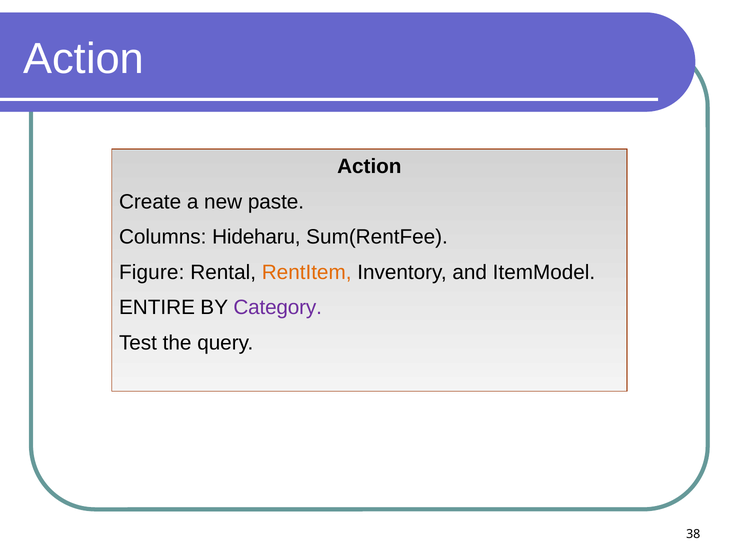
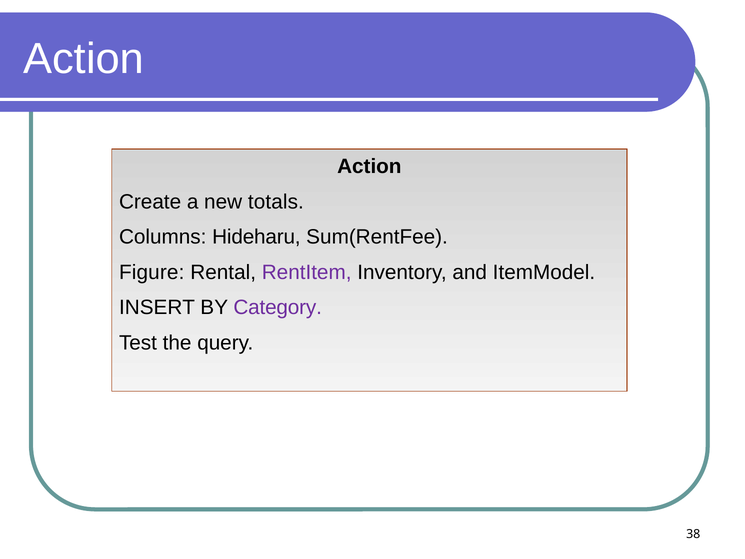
paste: paste -> totals
RentItem colour: orange -> purple
ENTIRE: ENTIRE -> INSERT
